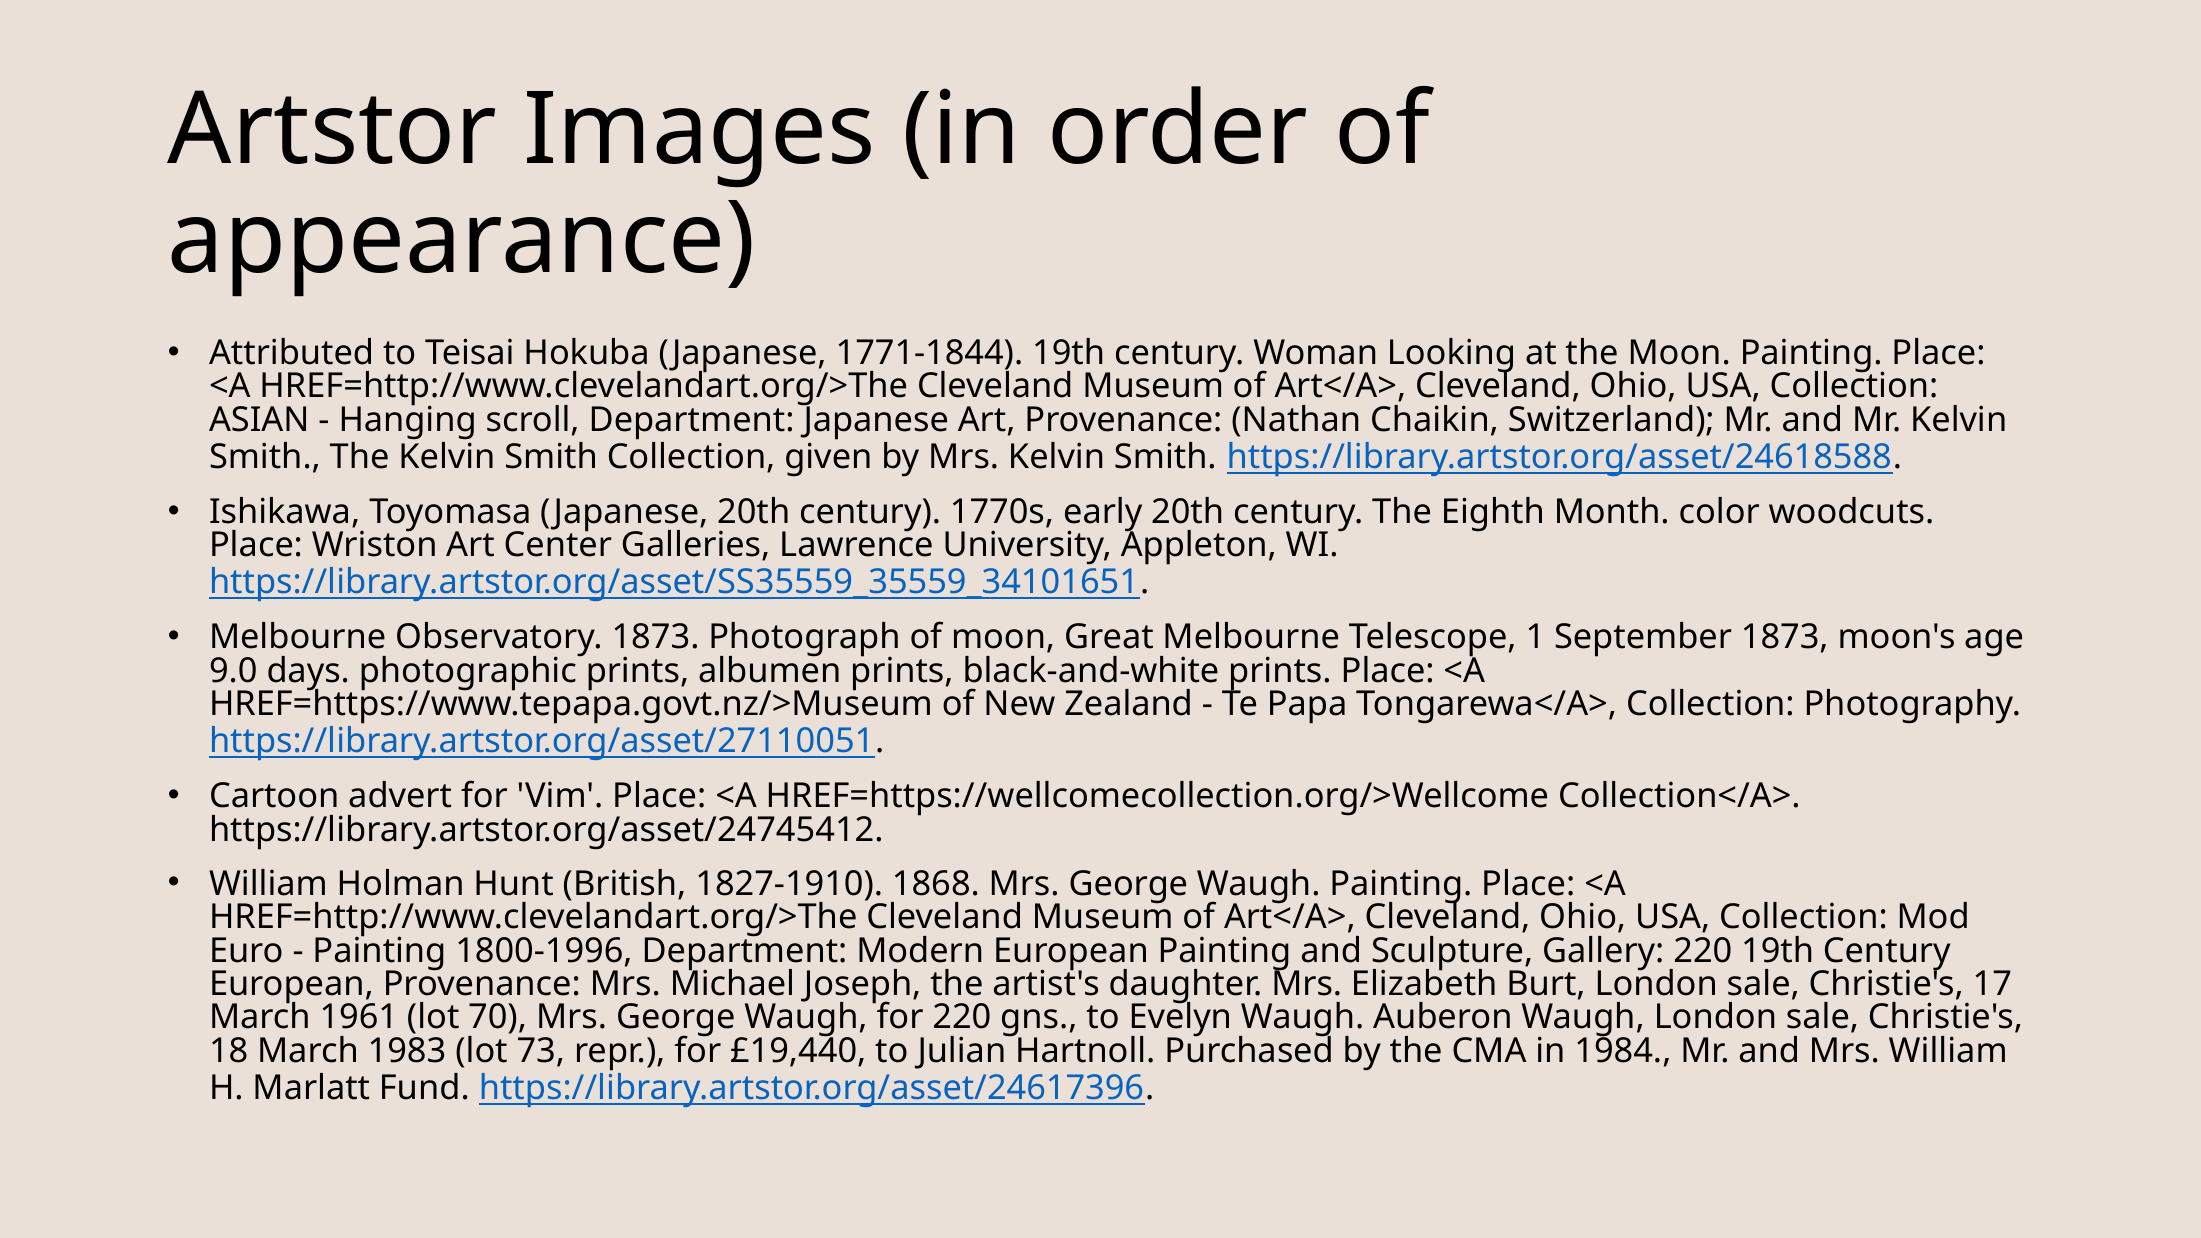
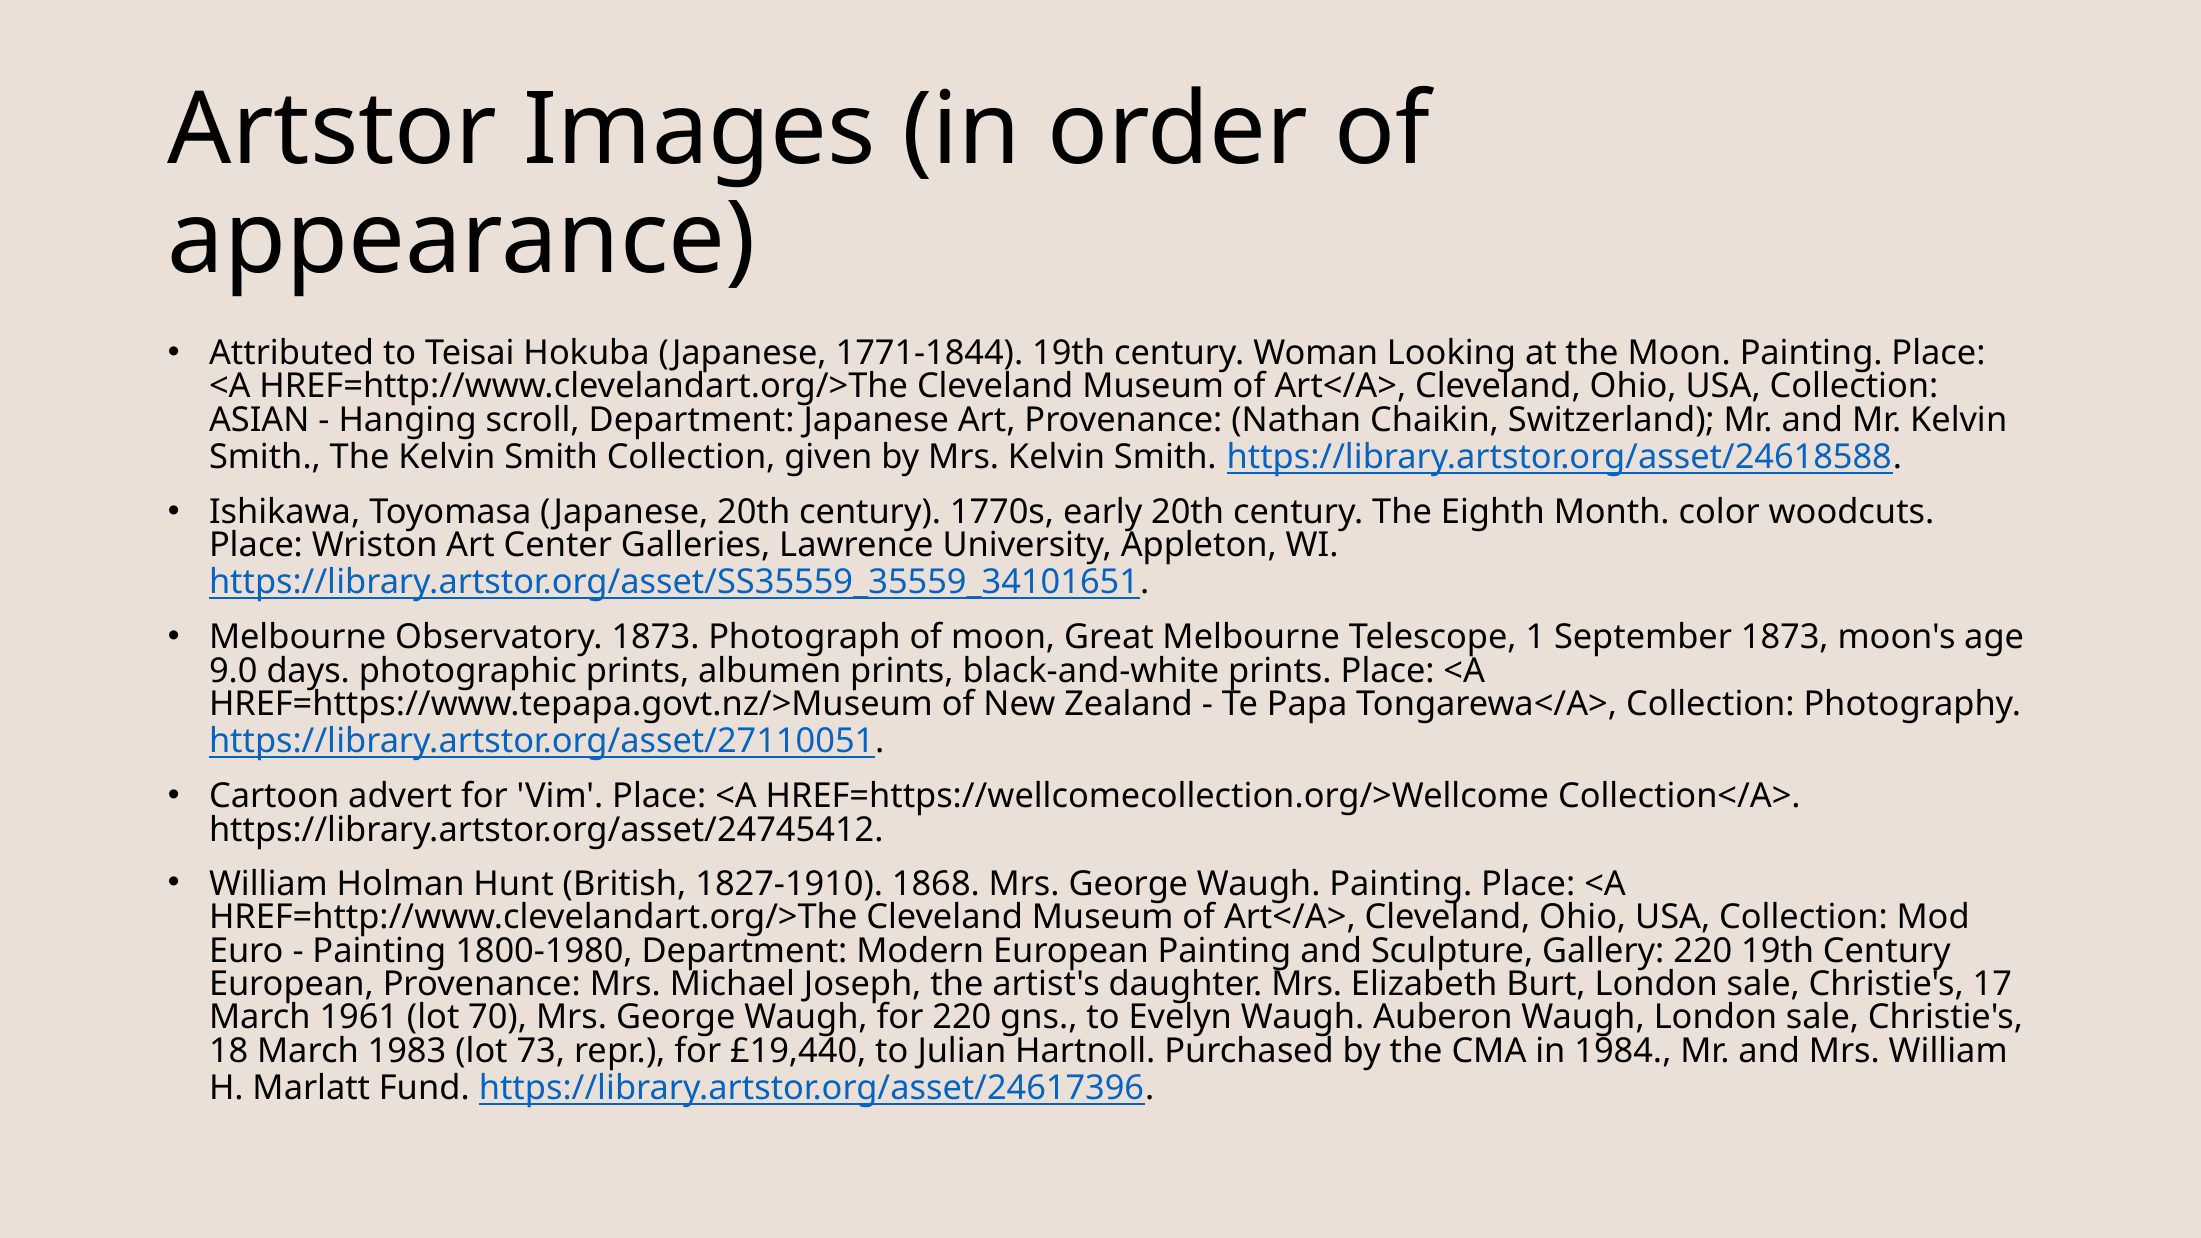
1800-1996: 1800-1996 -> 1800-1980
